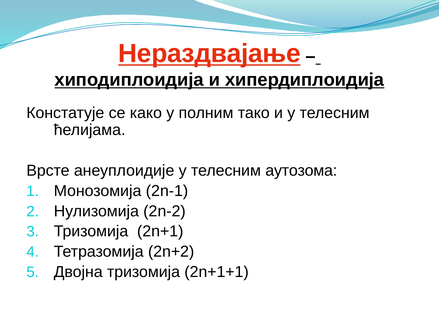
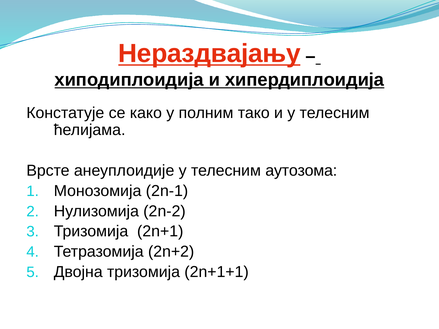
Нераздвајање: Нераздвајање -> Нераздвајању
